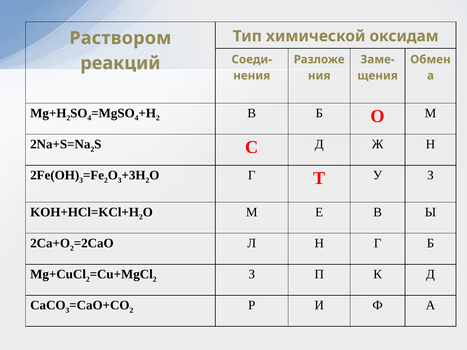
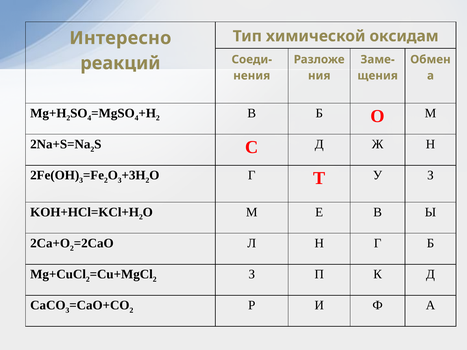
Раствором: Раствором -> Интересно
